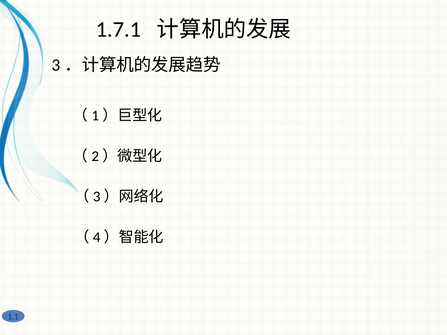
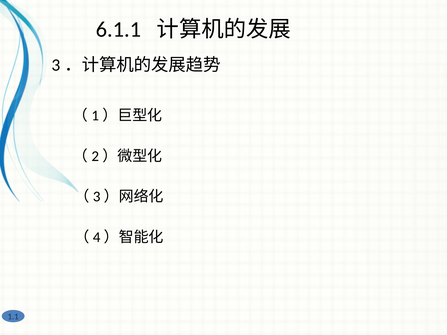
1.7.1: 1.7.1 -> 6.1.1
